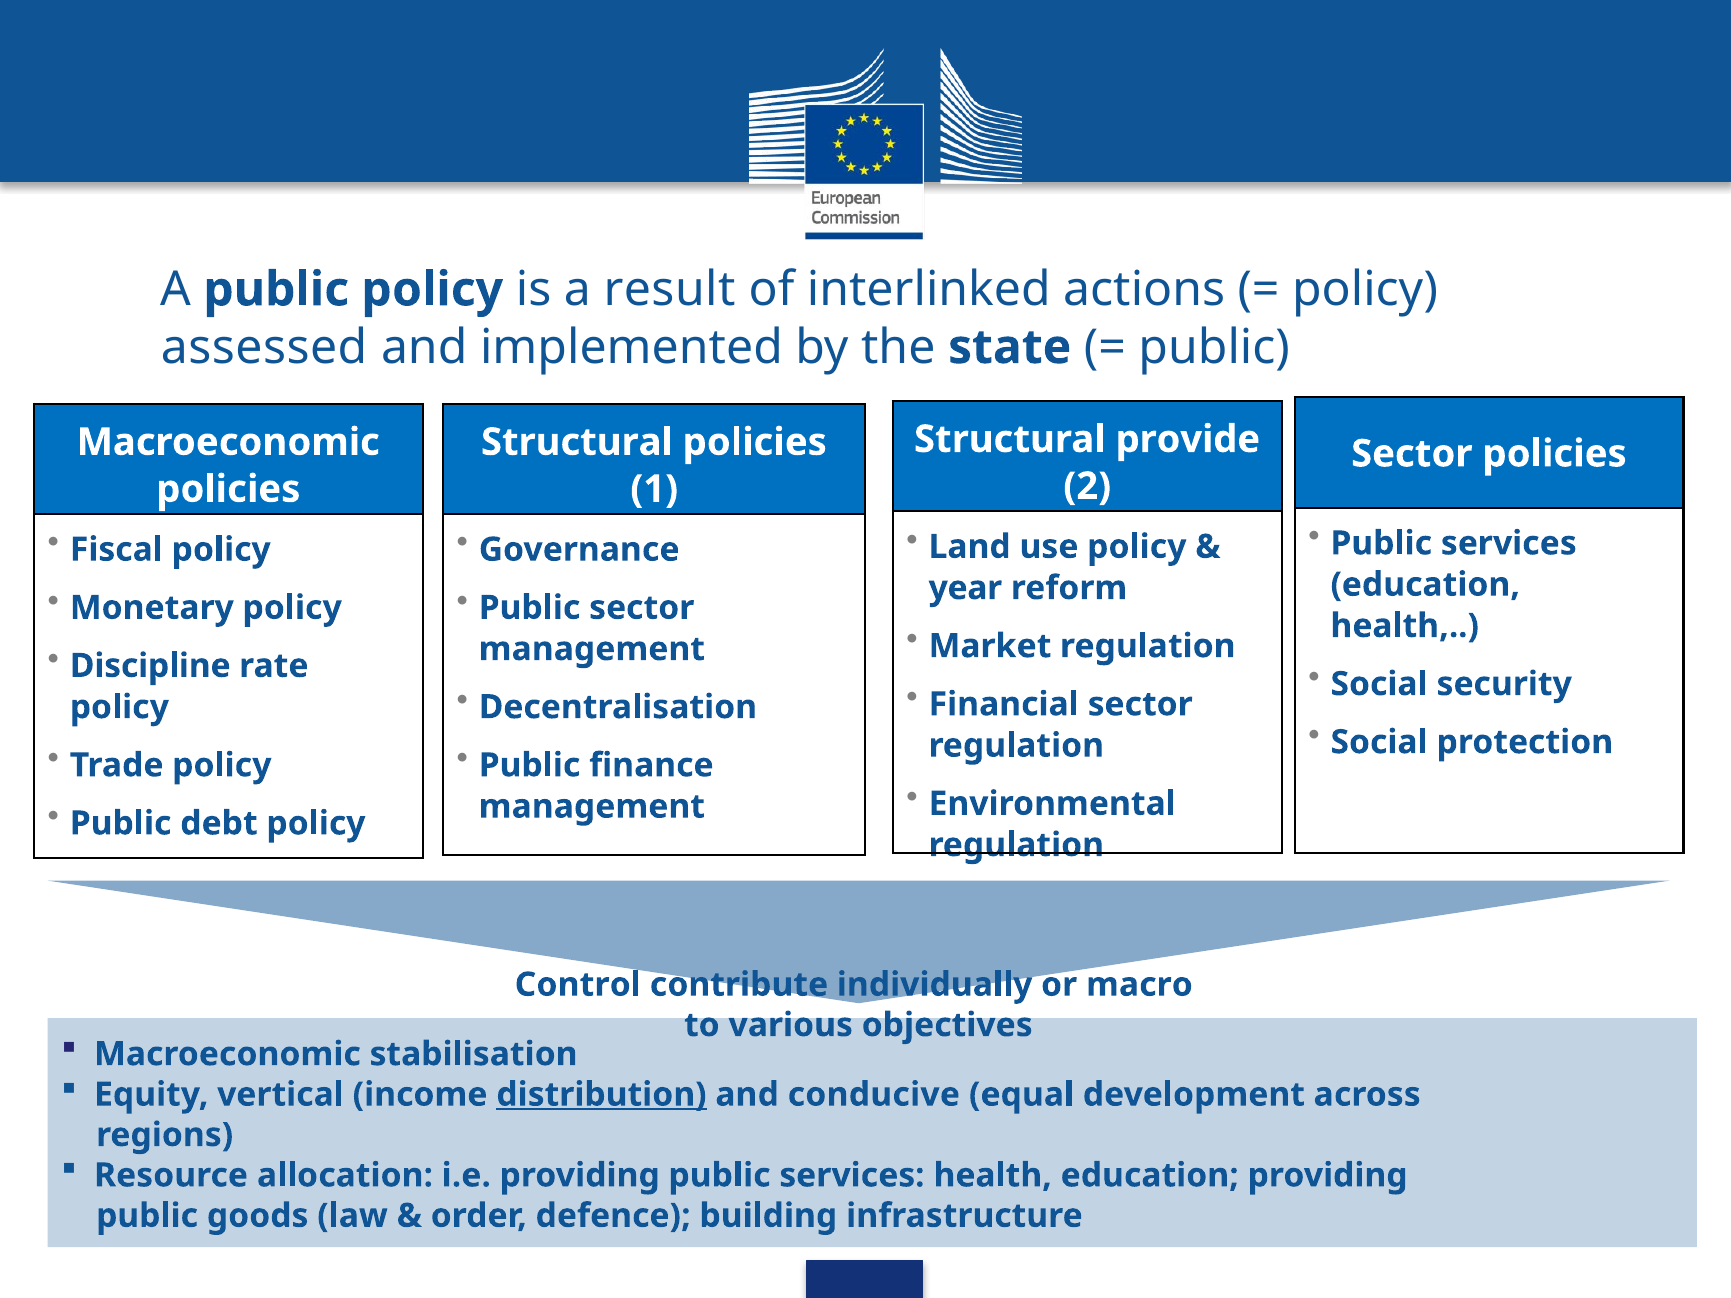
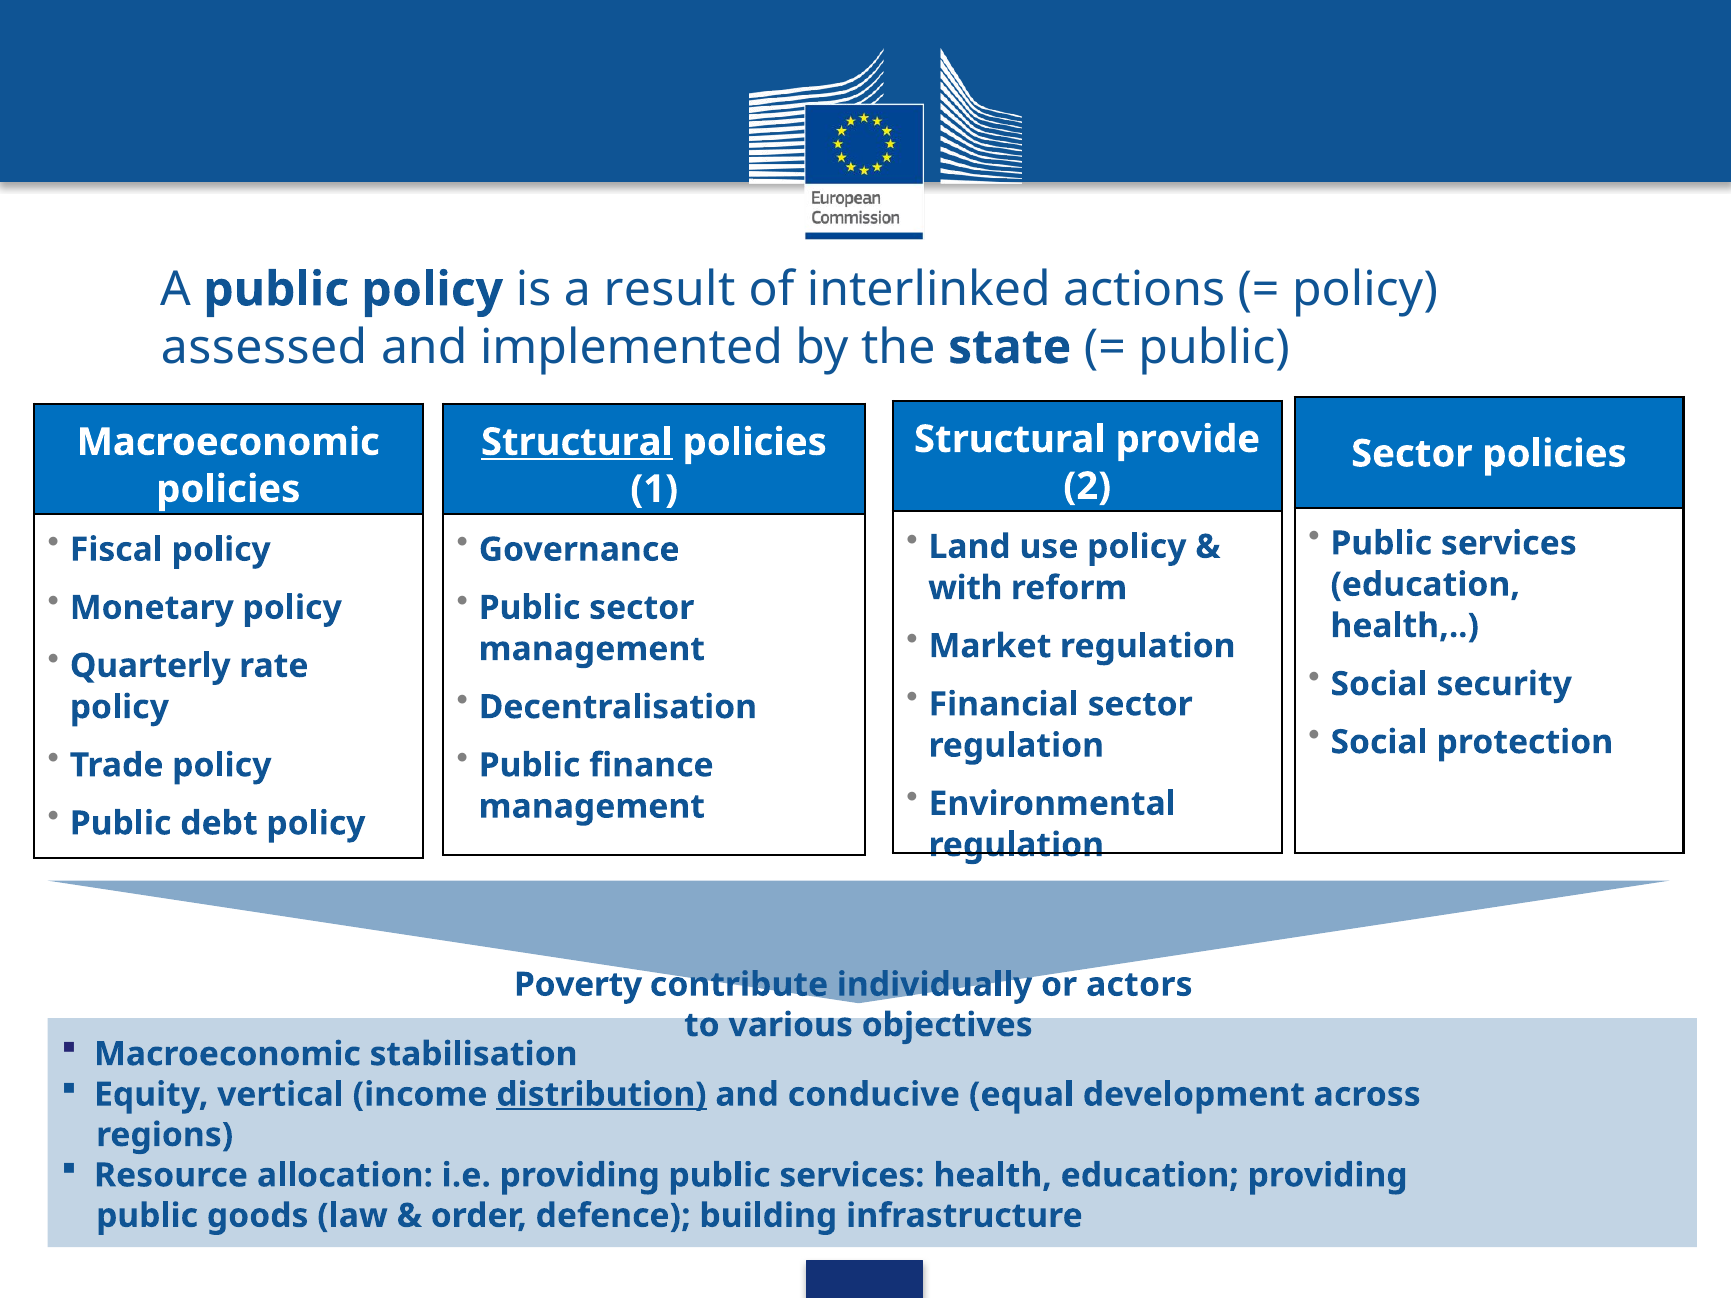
Structural at (577, 442) underline: none -> present
year: year -> with
Discipline: Discipline -> Quarterly
Control: Control -> Poverty
macro: macro -> actors
